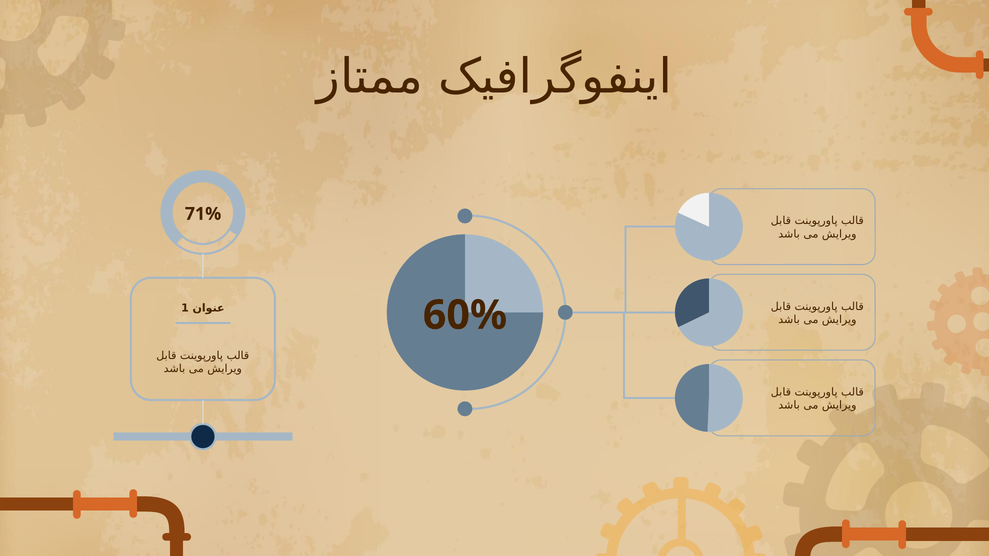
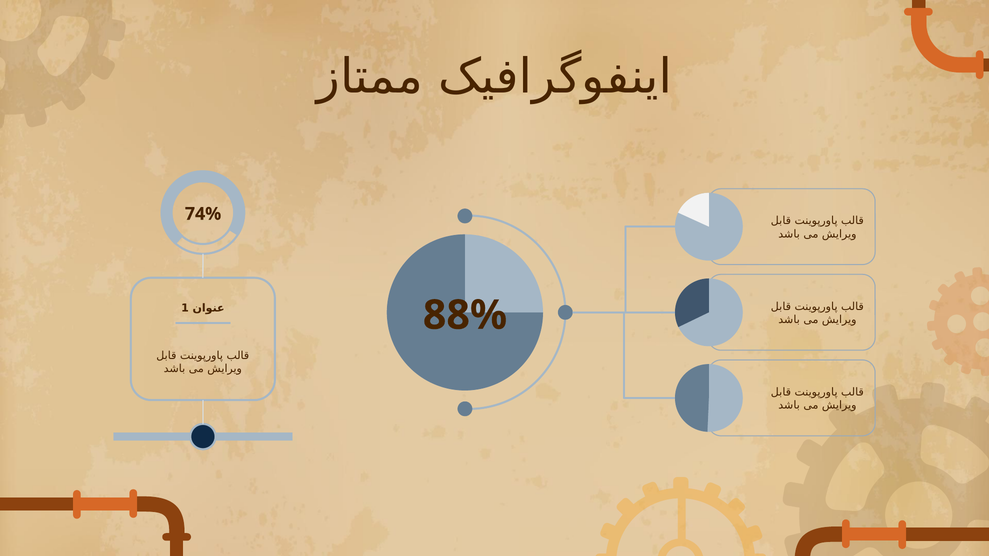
71%: 71% -> 74%
60%: 60% -> 88%
